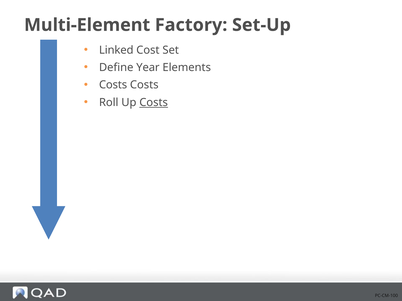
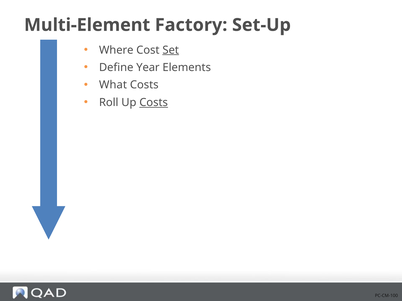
Linked: Linked -> Where
Set underline: none -> present
Costs at (113, 85): Costs -> What
